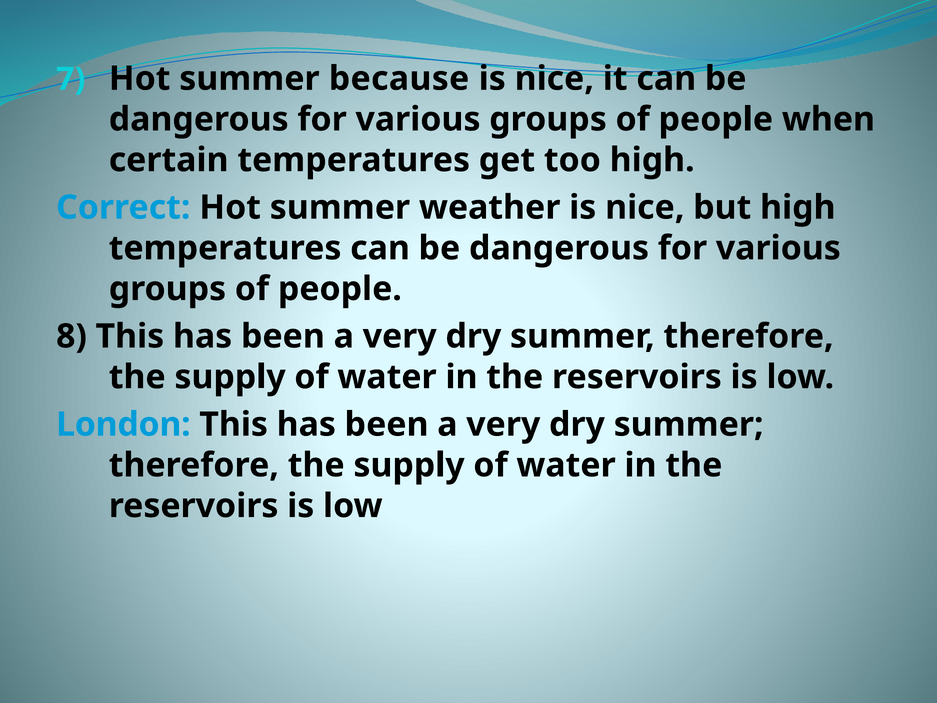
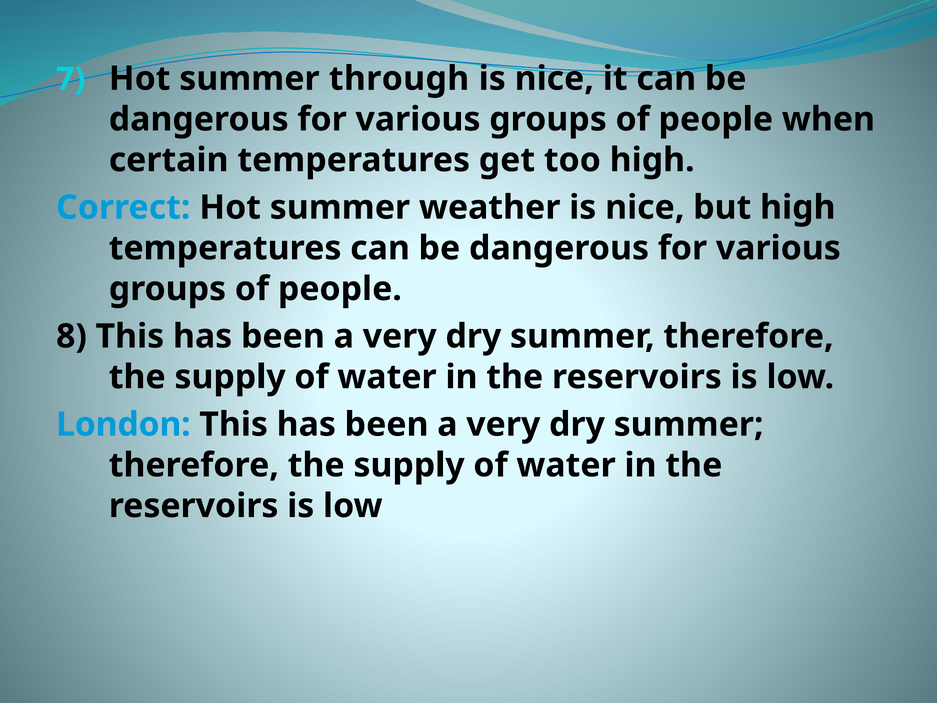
because: because -> through
